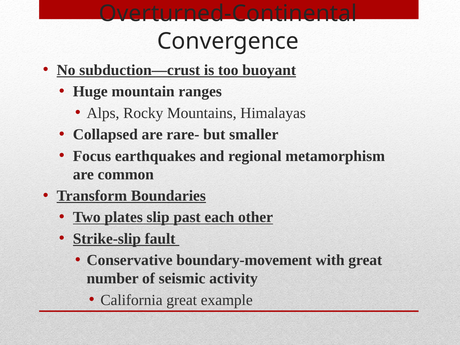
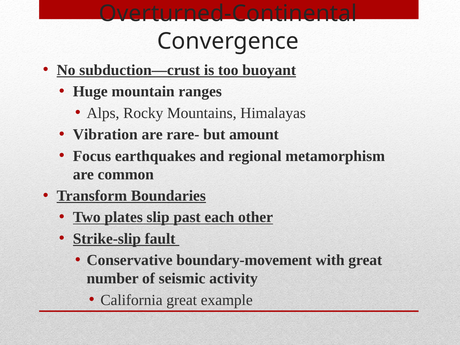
Collapsed: Collapsed -> Vibration
smaller: smaller -> amount
